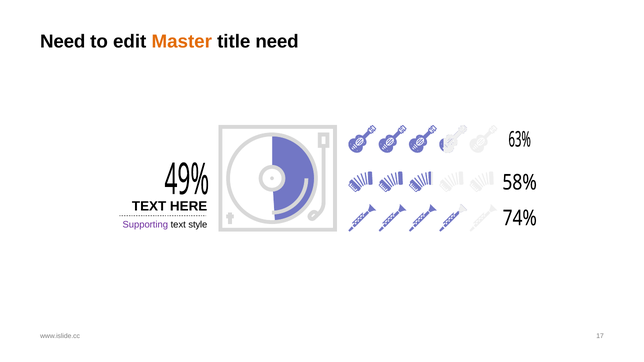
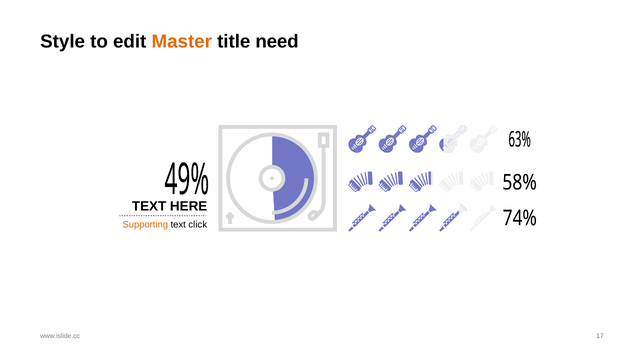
Need at (63, 42): Need -> Style
Supporting colour: purple -> orange
style: style -> click
